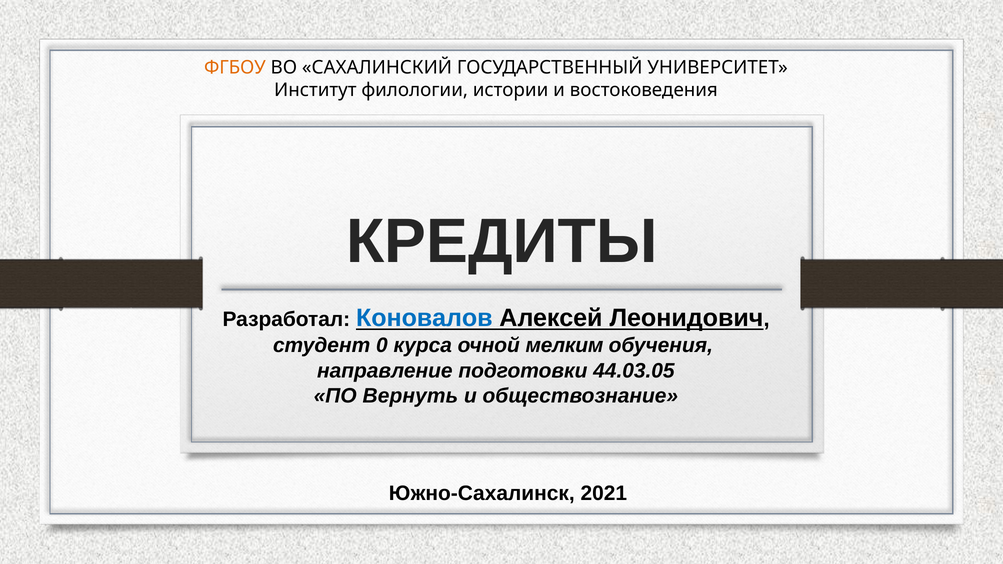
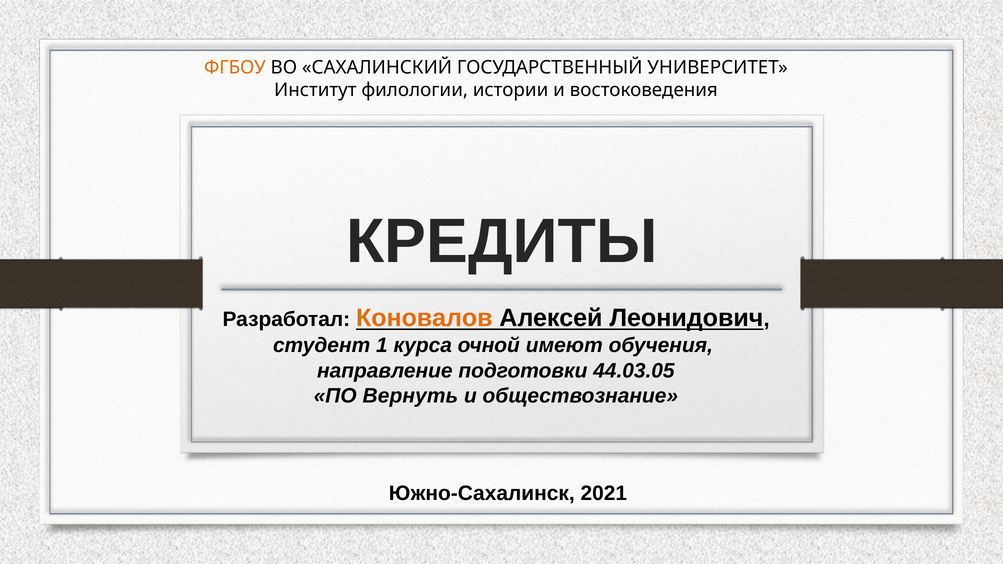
Коновалов colour: blue -> orange
0: 0 -> 1
мелким: мелким -> имеют
